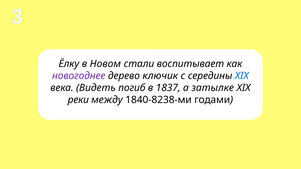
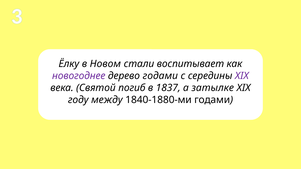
дерево ключик: ключик -> годами
XIX at (242, 76) colour: blue -> purple
Видеть: Видеть -> Святой
реки: реки -> году
1840-8238-ми: 1840-8238-ми -> 1840-1880-ми
